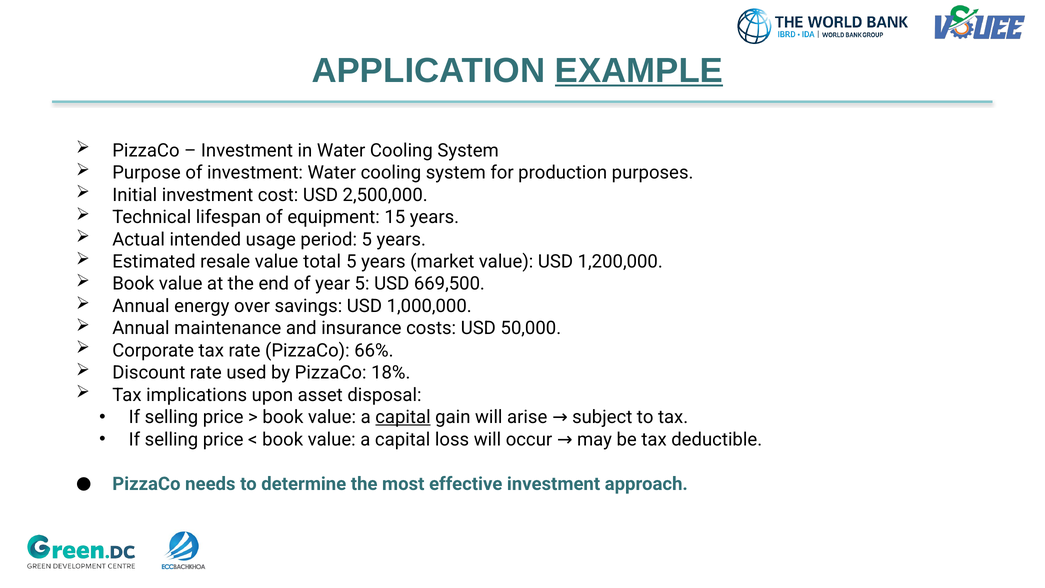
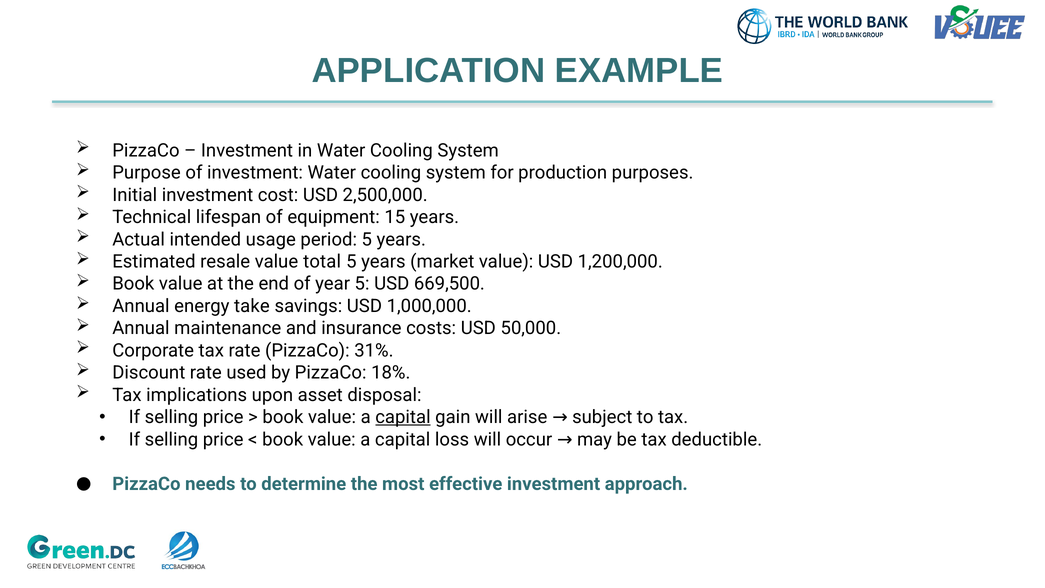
EXAMPLE underline: present -> none
over: over -> take
66%: 66% -> 31%
